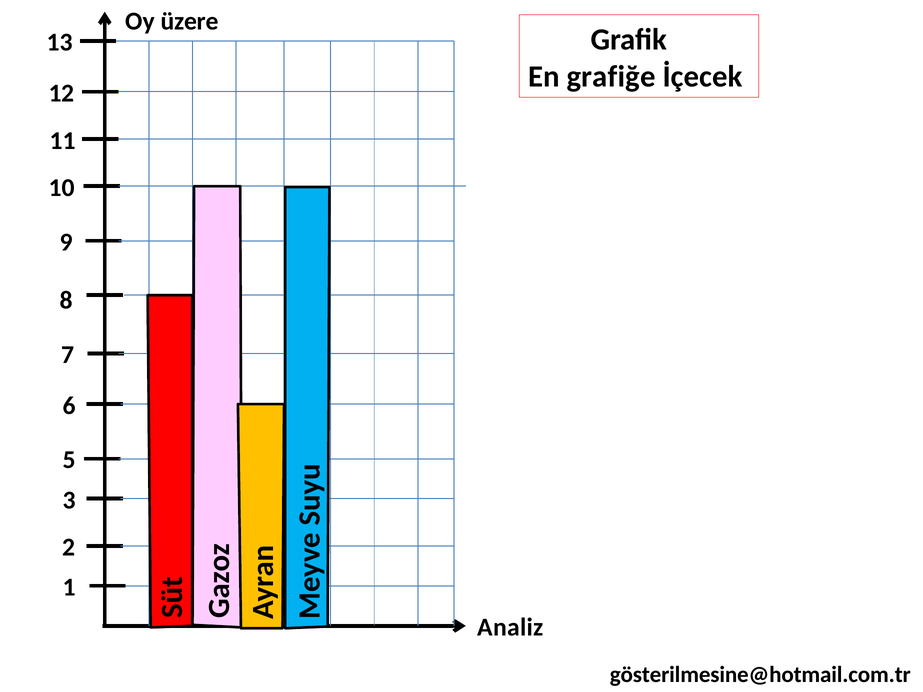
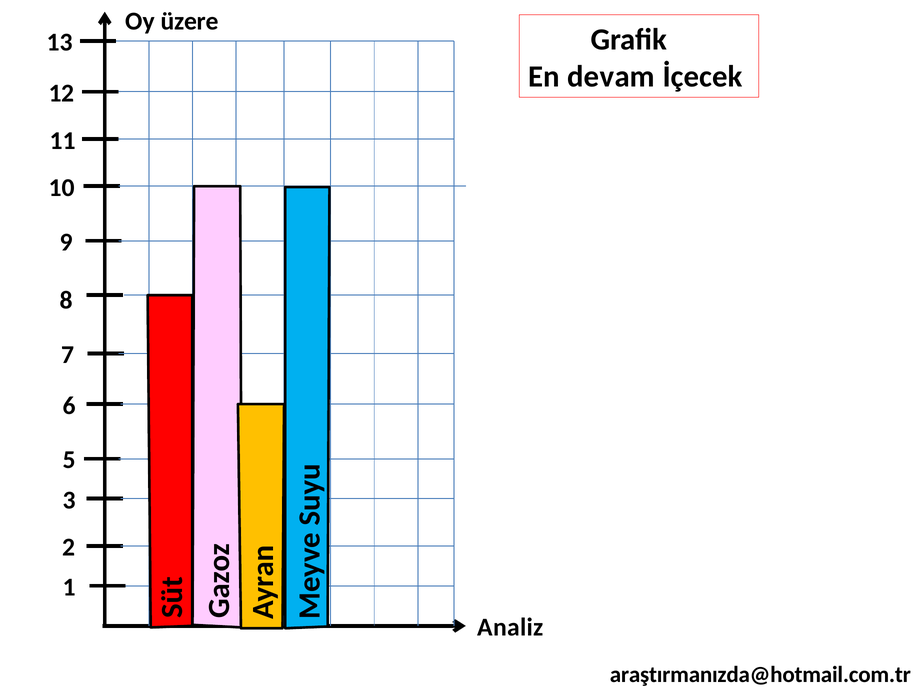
grafiğe: grafiğe -> devam
gösterilmesine@hotmail.com.tr: gösterilmesine@hotmail.com.tr -> araştırmanızda@hotmail.com.tr
